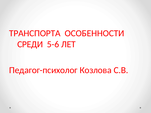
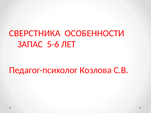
ТРАНСПОРТА: ТРАНСПОРТА -> СВЕРСТНИКА
СРЕДИ: СРЕДИ -> ЗАПАС
